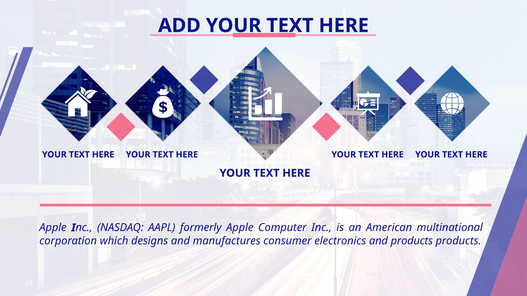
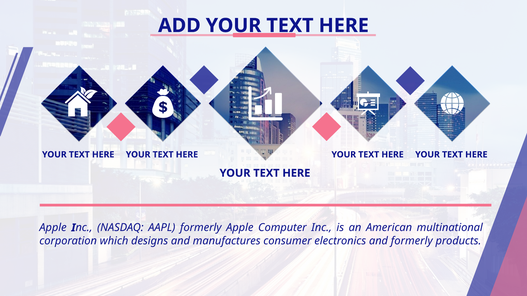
and products: products -> formerly
